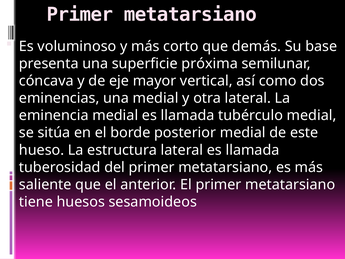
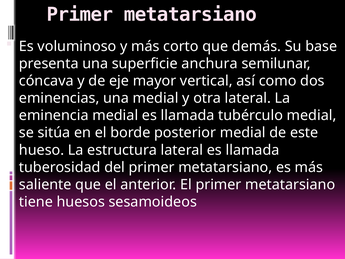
próxima: próxima -> anchura
